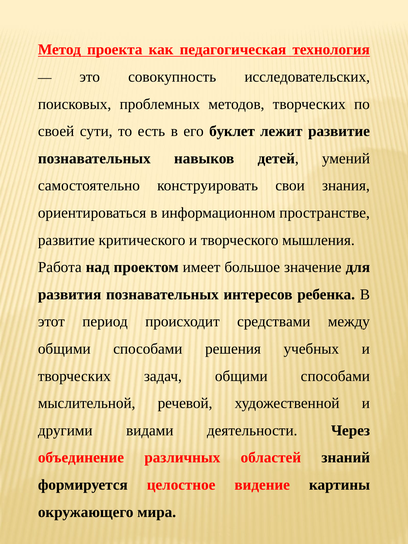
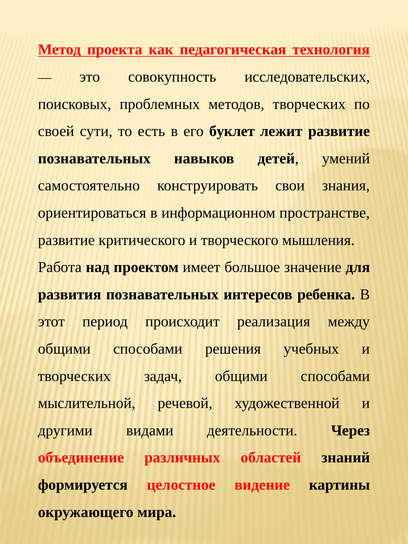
средствами: средствами -> реализация
